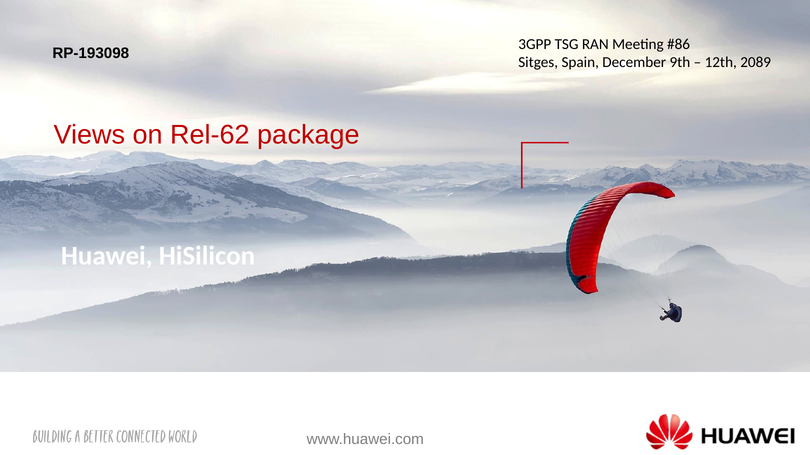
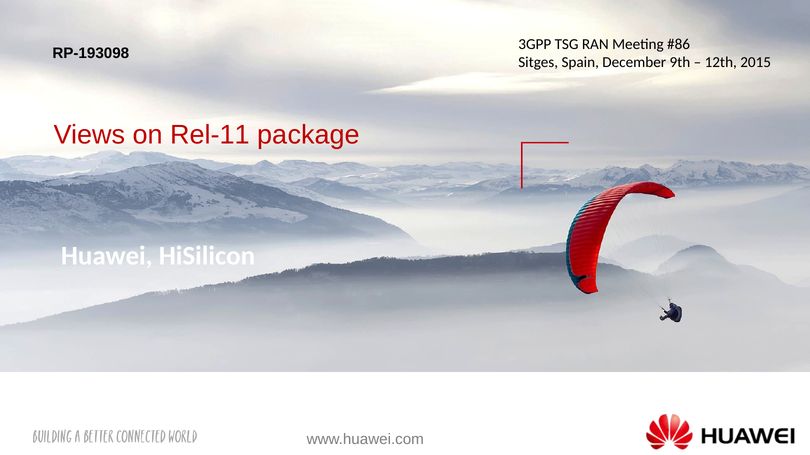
2089: 2089 -> 2015
Rel-62: Rel-62 -> Rel-11
